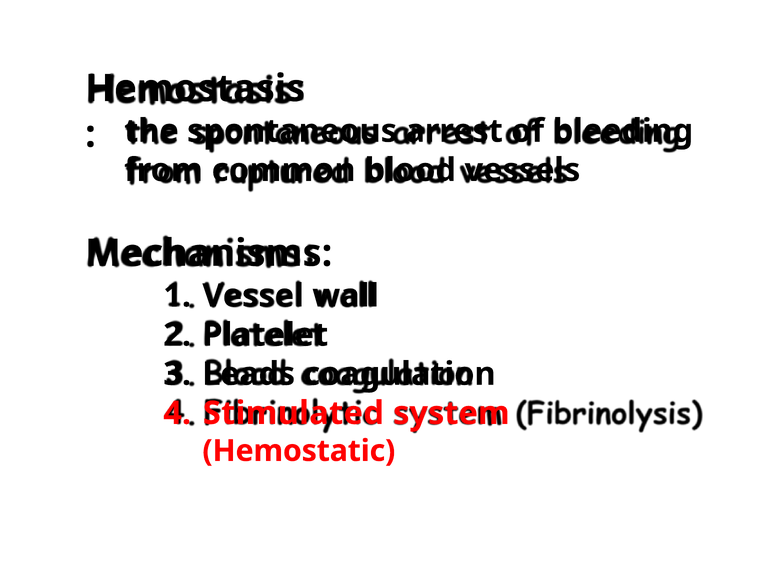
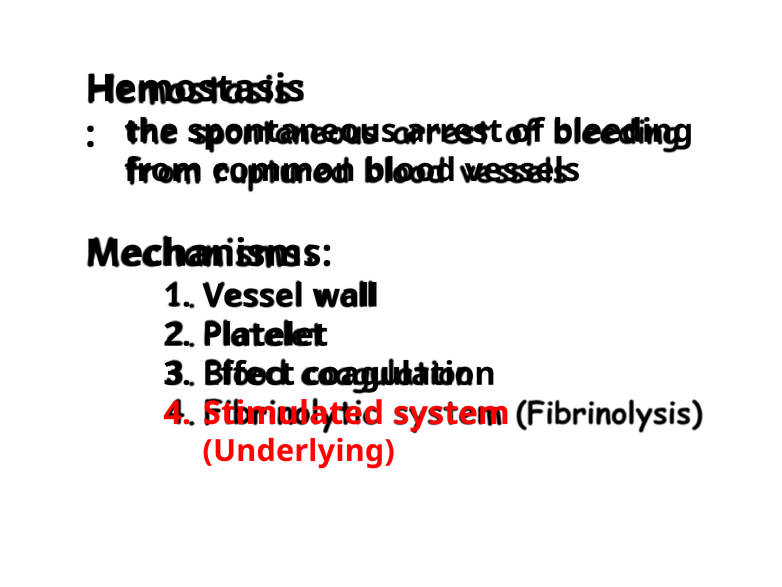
Leads: Leads -> Effect
Hemostatic: Hemostatic -> Underlying
